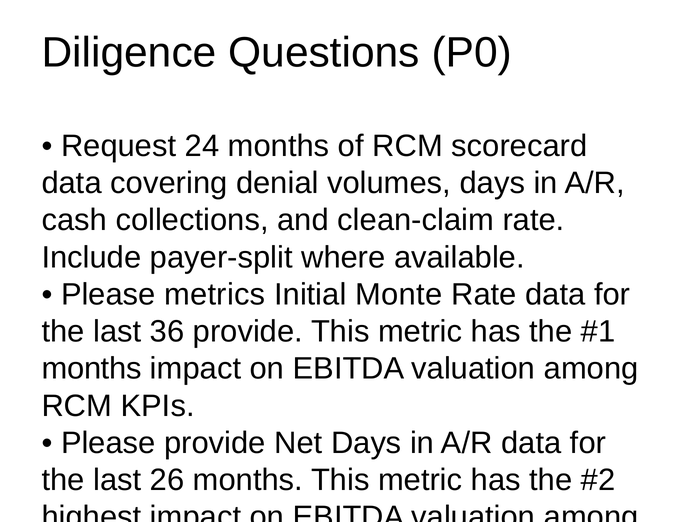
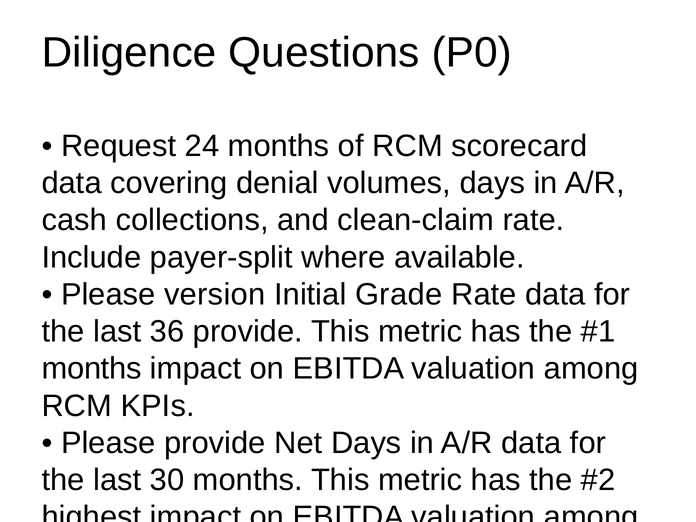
metrics: metrics -> version
Monte: Monte -> Grade
26: 26 -> 30
